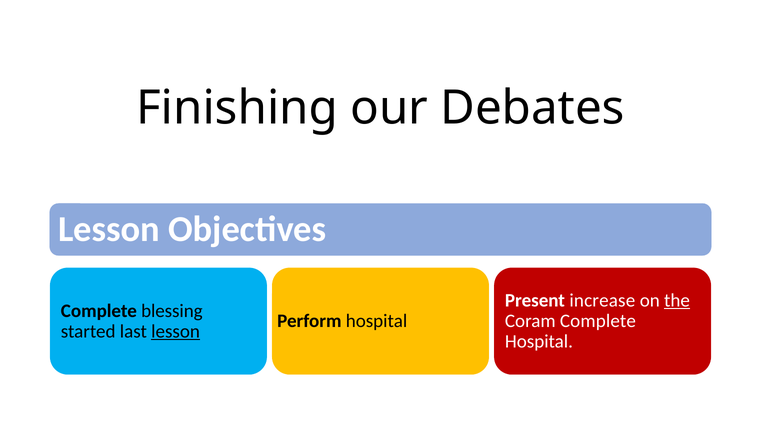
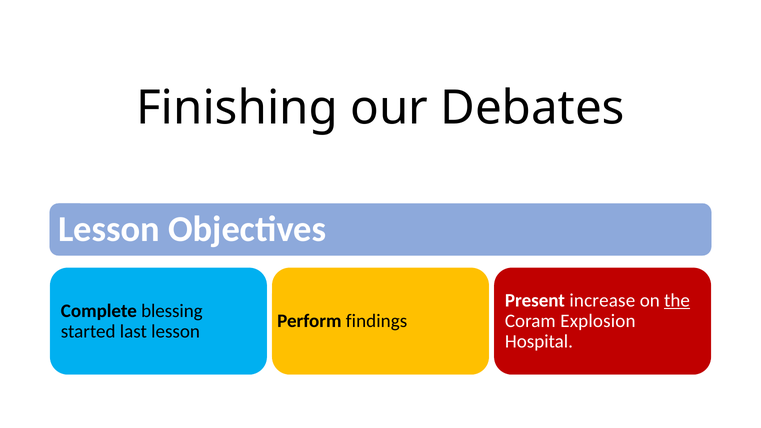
Perform hospital: hospital -> findings
Coram Complete: Complete -> Explosion
lesson at (176, 331) underline: present -> none
